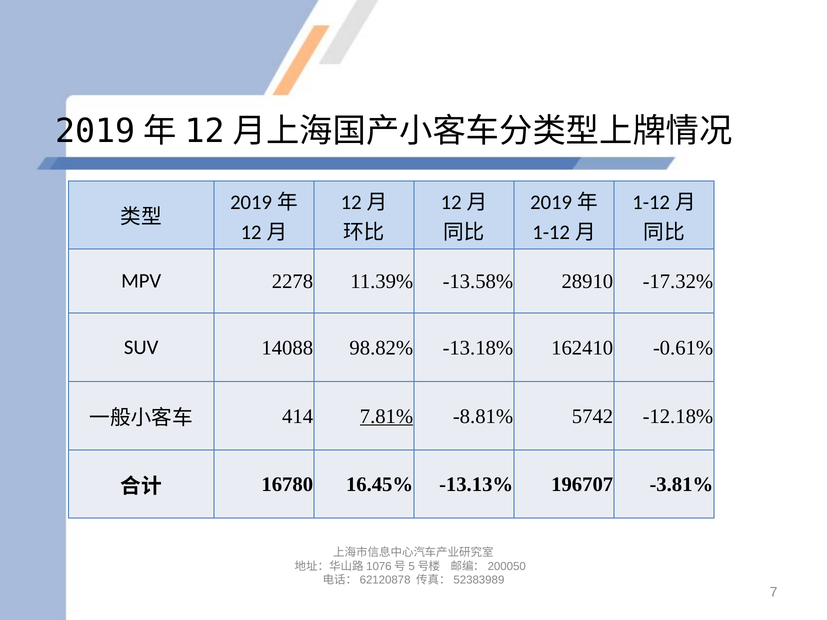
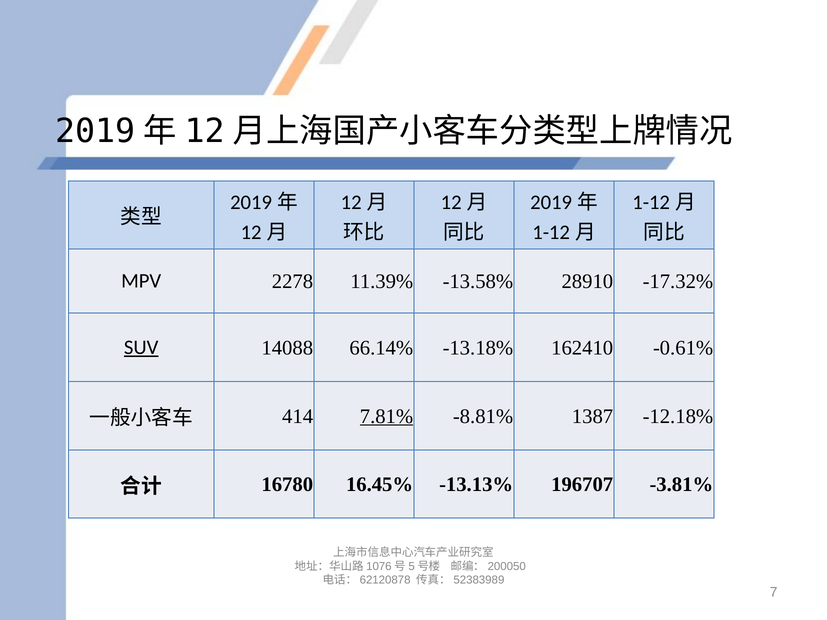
SUV underline: none -> present
98.82%: 98.82% -> 66.14%
5742: 5742 -> 1387
